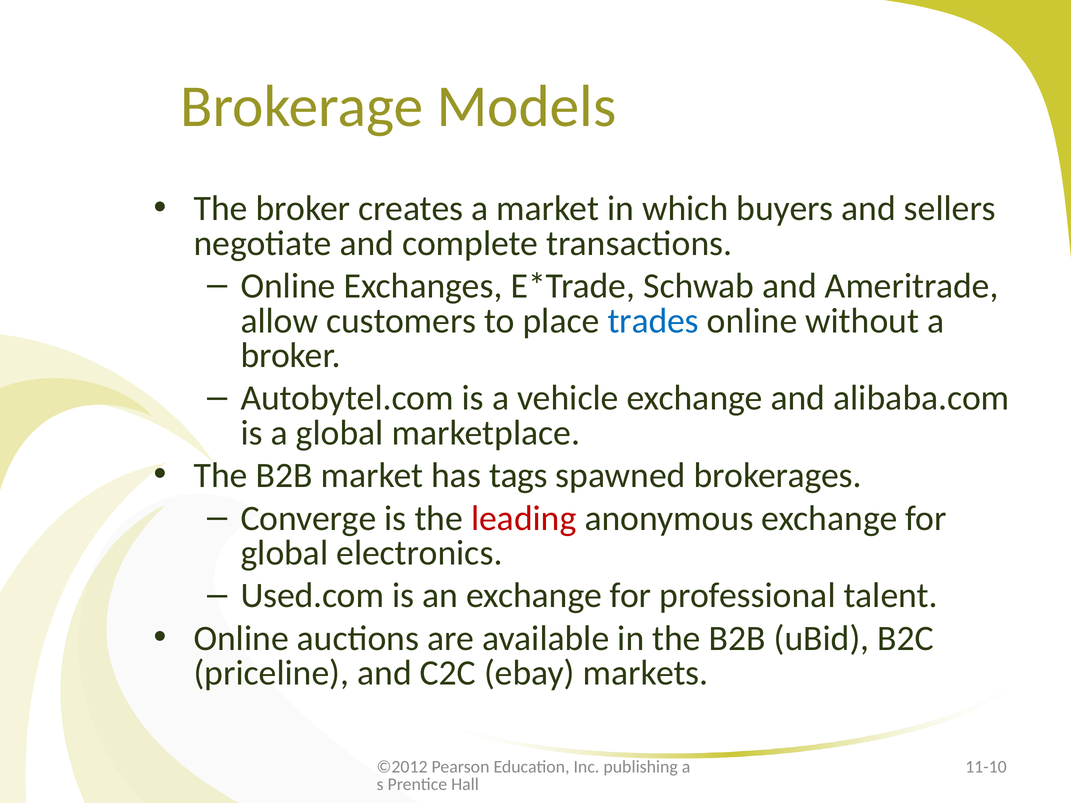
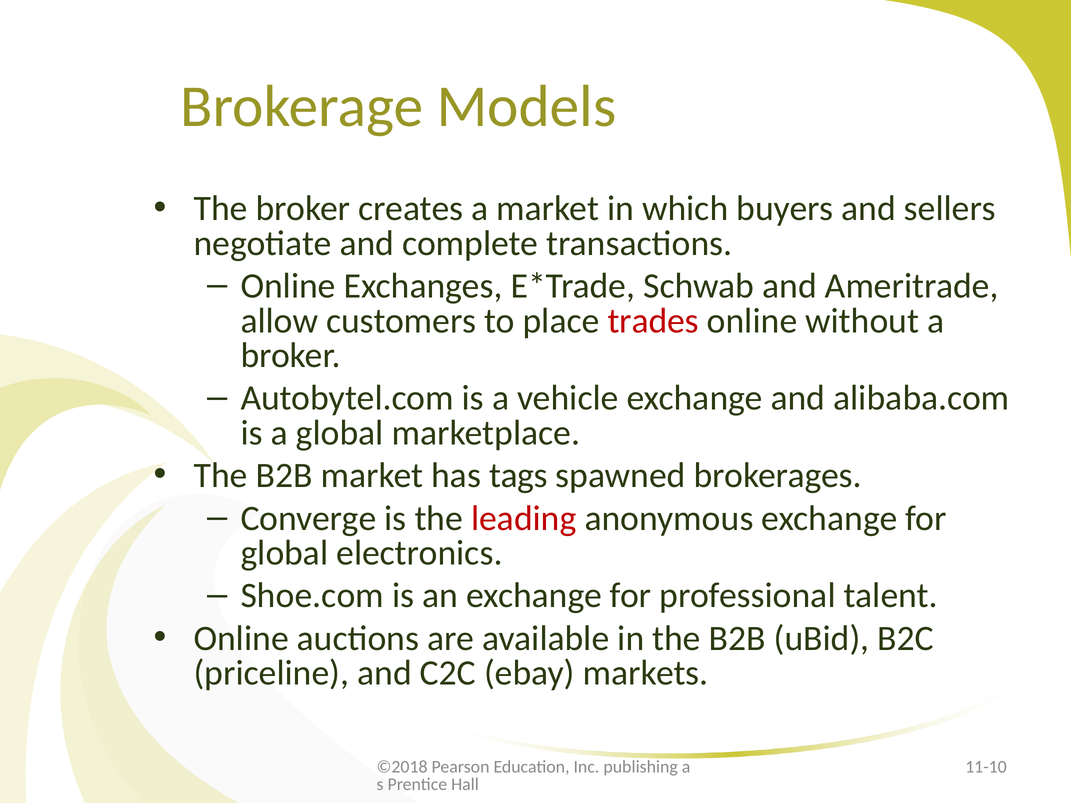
trades colour: blue -> red
Used.com: Used.com -> Shoe.com
©2012: ©2012 -> ©2018
